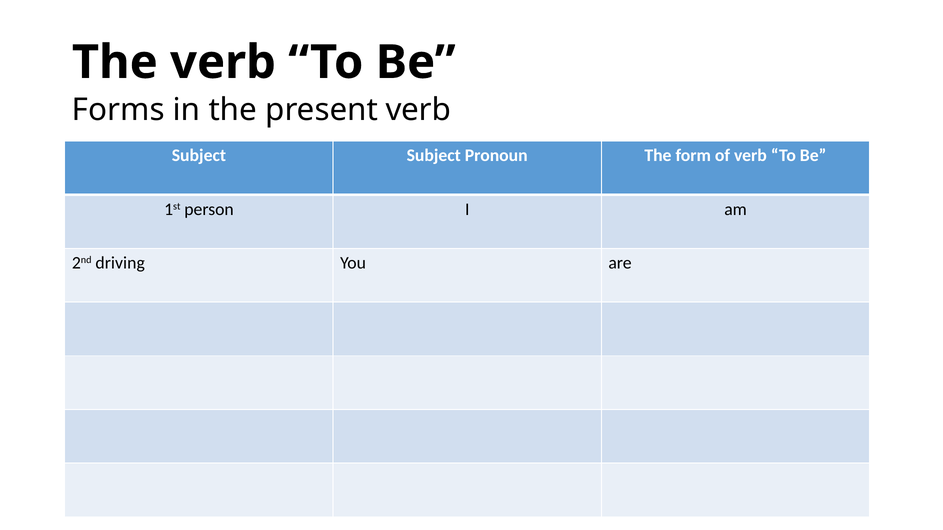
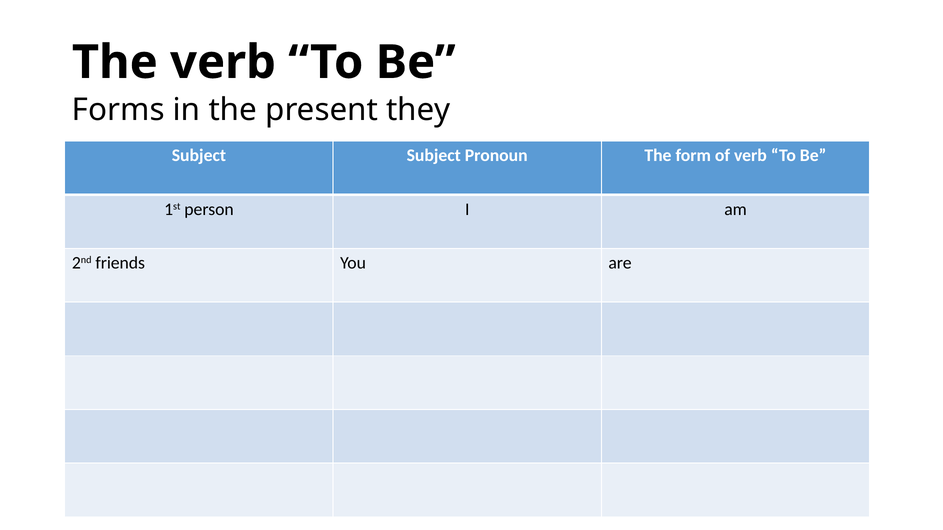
present verb: verb -> they
driving: driving -> friends
